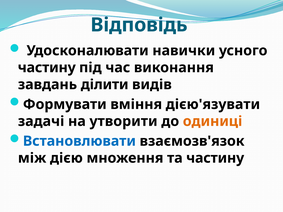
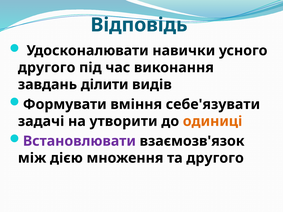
частину at (47, 68): частину -> другого
дією'язувати: дією'язувати -> себе'язувати
Встановлювати colour: blue -> purple
та частину: частину -> другого
